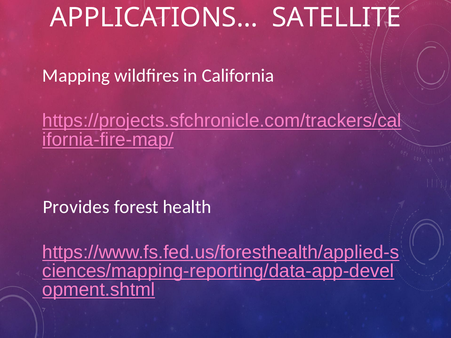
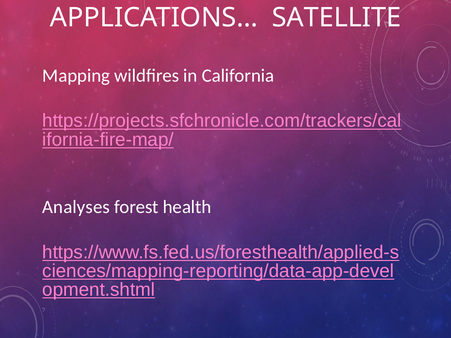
Provides: Provides -> Analyses
